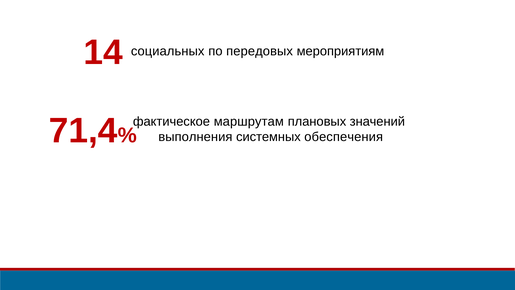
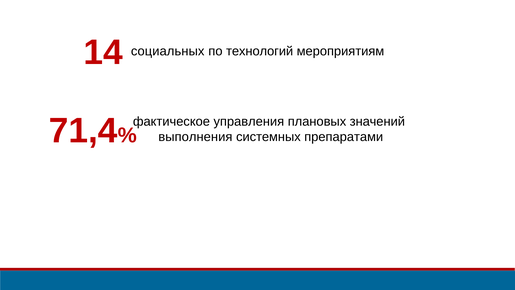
передовых: передовых -> технологий
маршрутам: маршрутам -> управления
обеспечения: обеспечения -> препаратами
